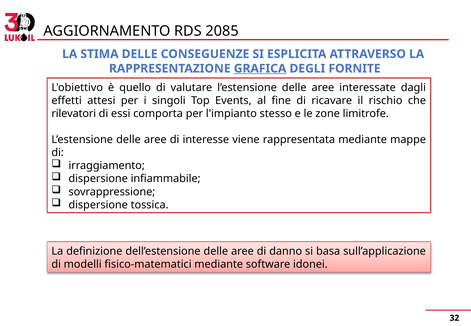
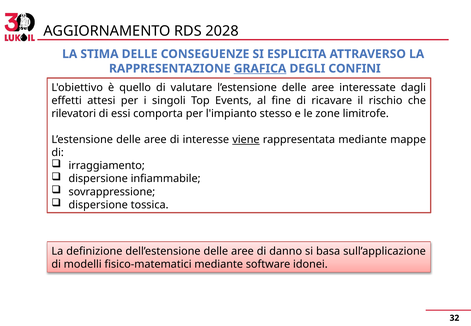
2085: 2085 -> 2028
FORNITE: FORNITE -> CONFINI
viene underline: none -> present
